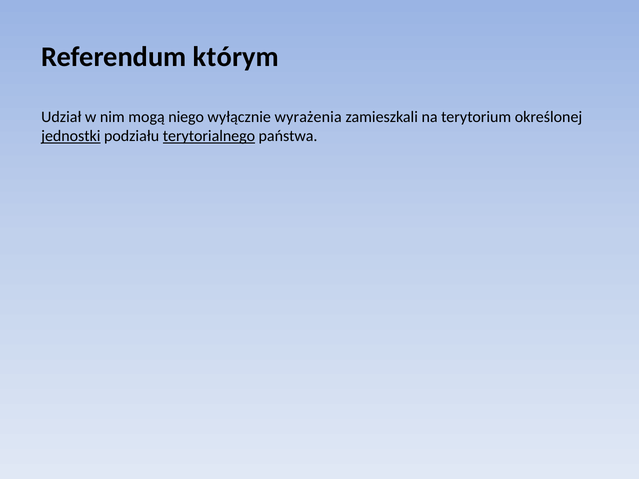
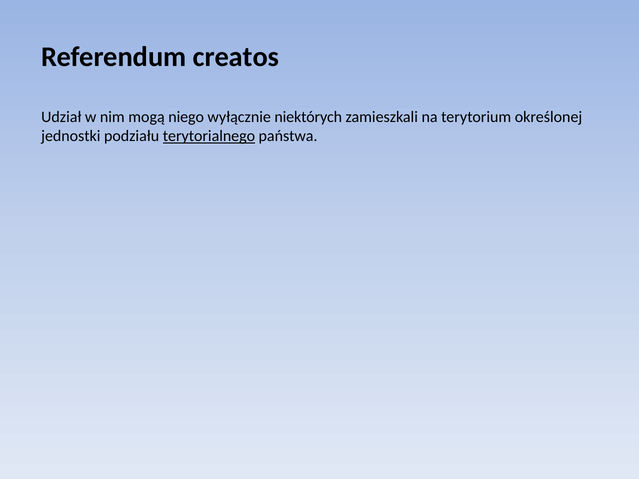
którym: którym -> creatos
wyrażenia: wyrażenia -> niektórych
jednostki underline: present -> none
